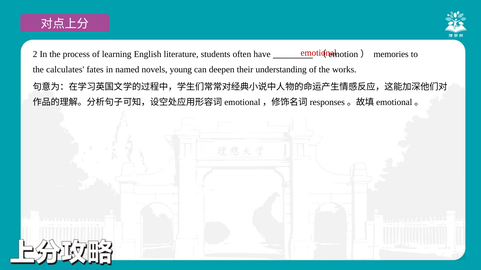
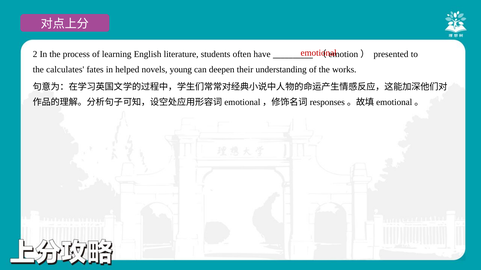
memories: memories -> presented
named: named -> helped
